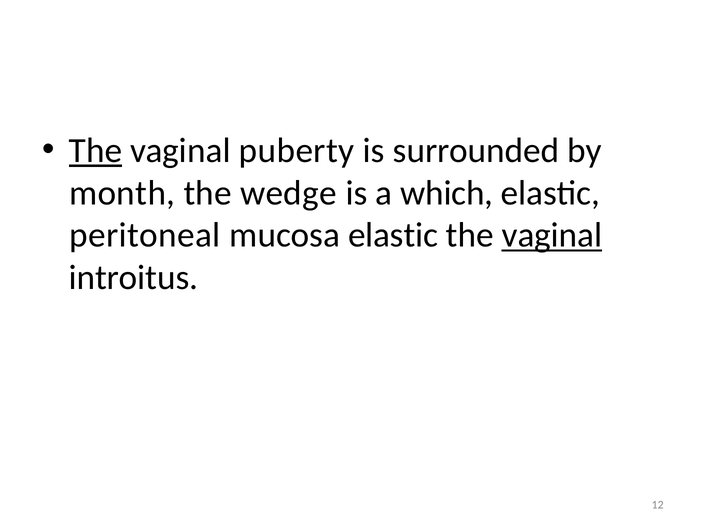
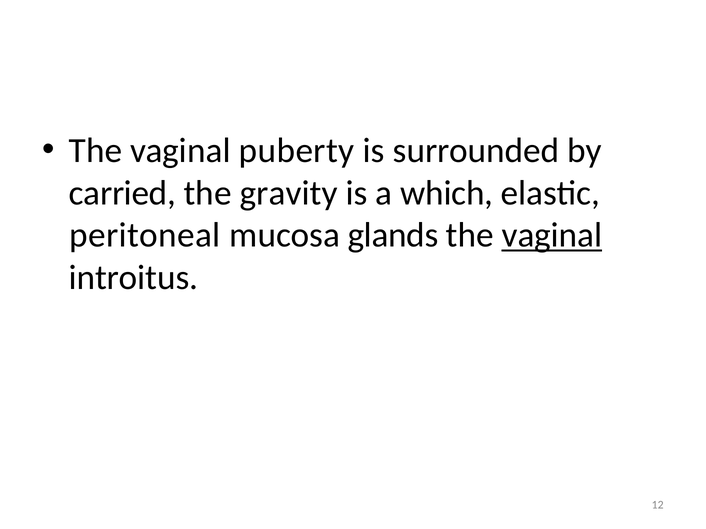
The at (95, 151) underline: present -> none
month: month -> carried
wedge: wedge -> gravity
mucosa elastic: elastic -> glands
